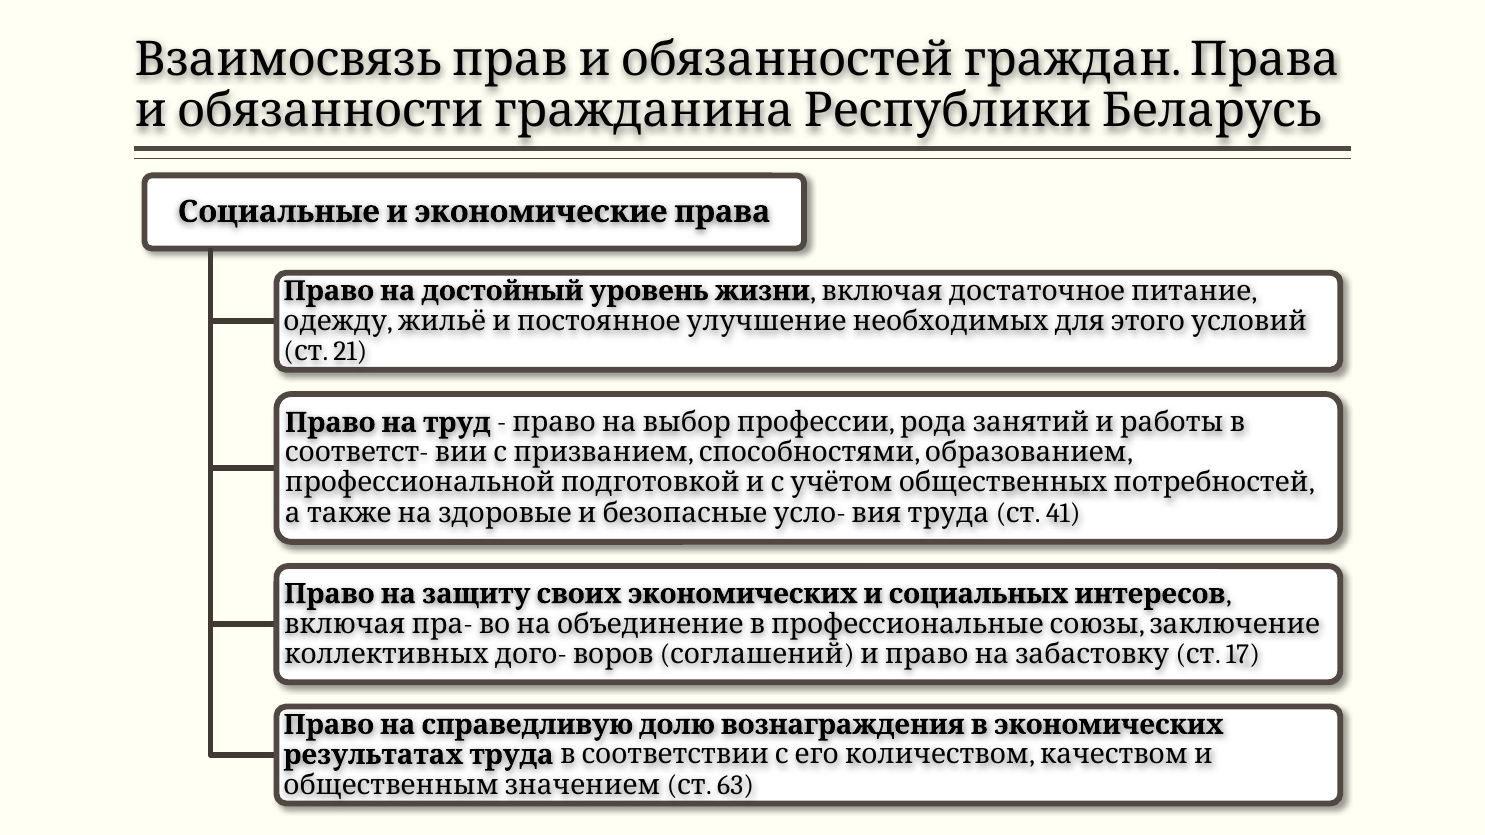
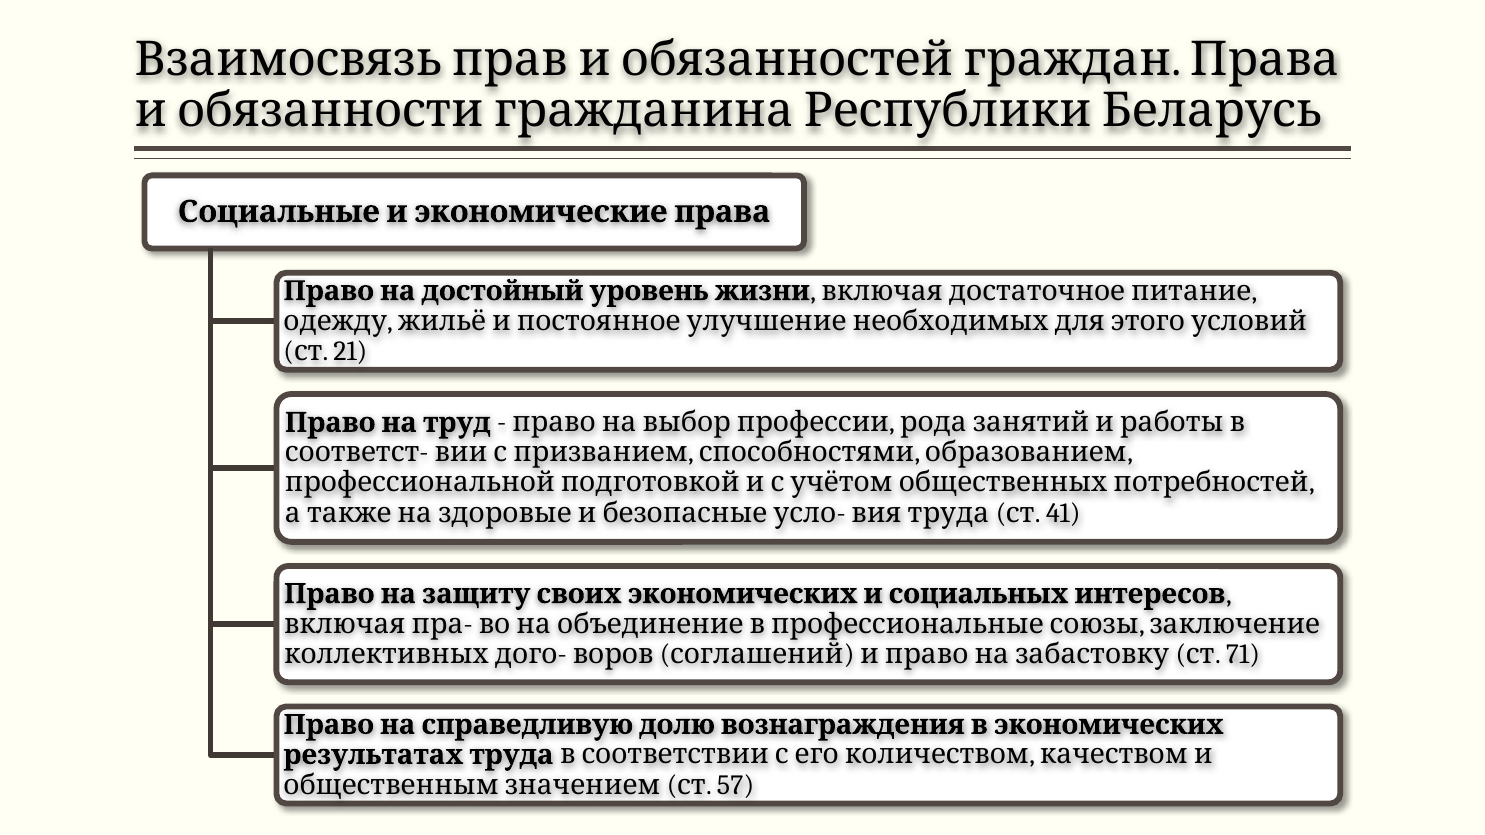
17: 17 -> 71
63: 63 -> 57
